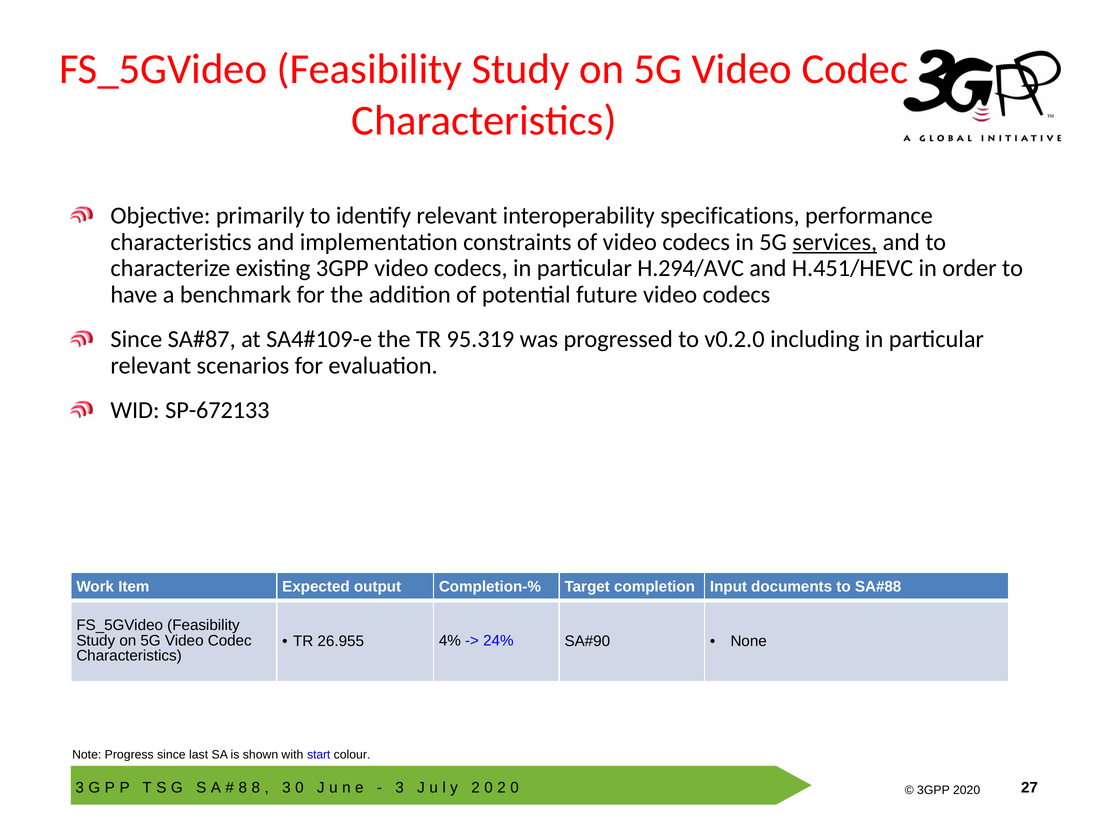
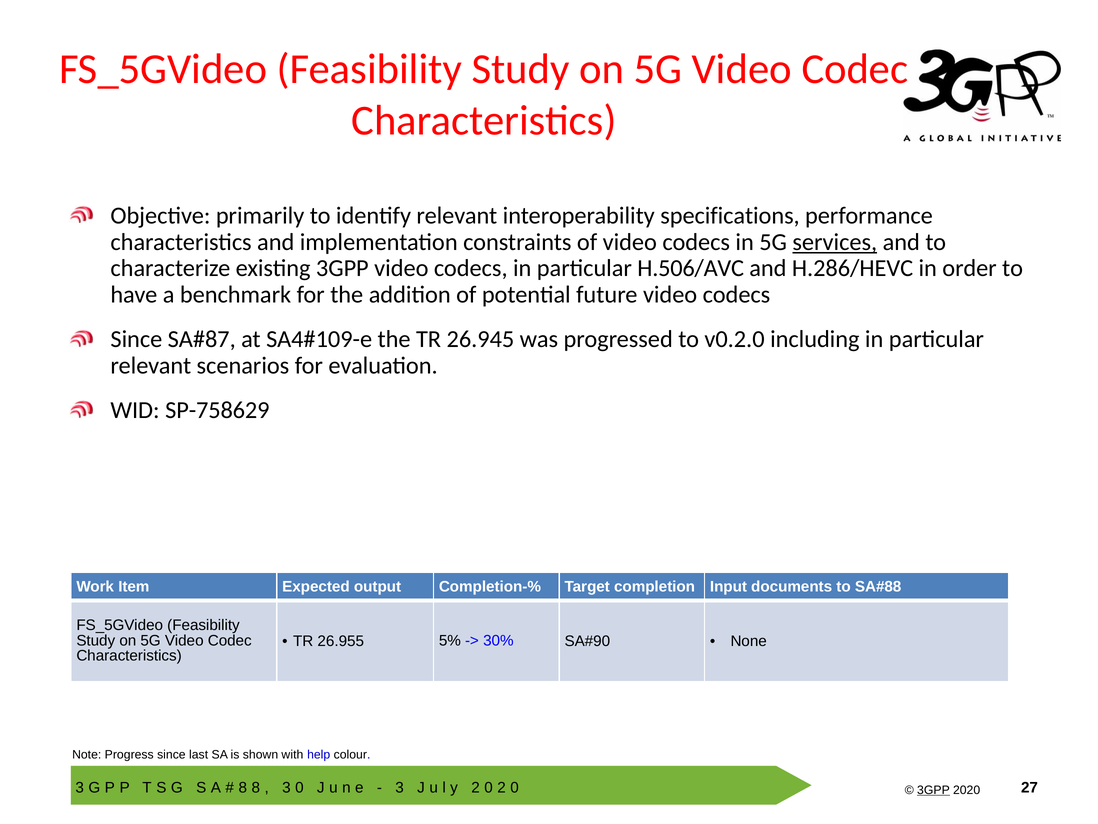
H.294/AVC: H.294/AVC -> H.506/AVC
H.451/HEVC: H.451/HEVC -> H.286/HEVC
95.319: 95.319 -> 26.945
SP-672133: SP-672133 -> SP-758629
4%: 4% -> 5%
24%: 24% -> 30%
start: start -> help
3GPP at (933, 790) underline: none -> present
